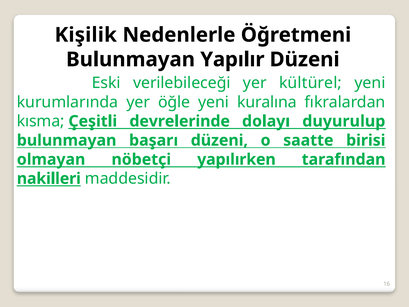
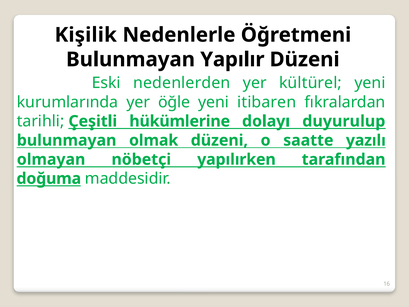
verilebileceği: verilebileceği -> nedenlerden
kuralına: kuralına -> itibaren
kısma: kısma -> tarihli
devrelerinde: devrelerinde -> hükümlerine
başarı: başarı -> olmak
birisi: birisi -> yazılı
nakilleri: nakilleri -> doğuma
